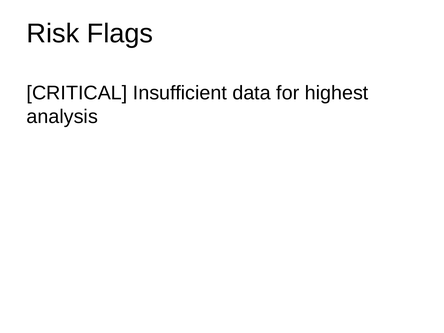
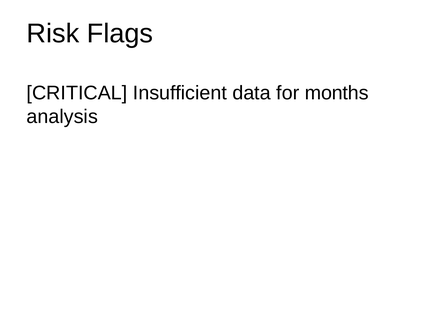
highest: highest -> months
